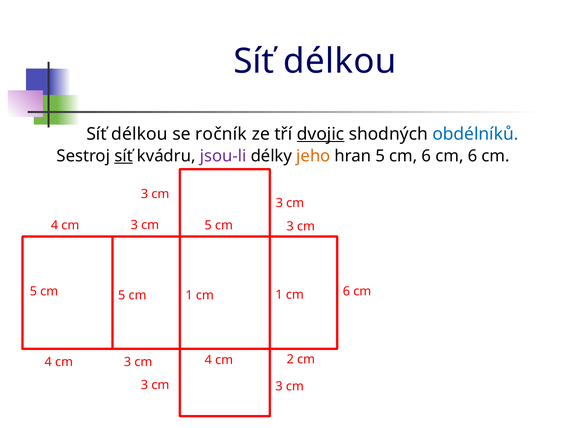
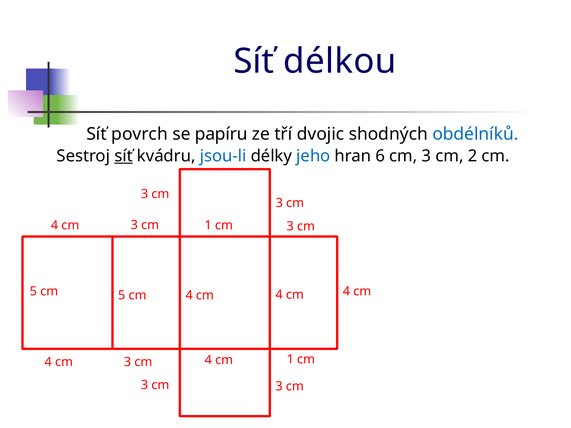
délkou at (139, 134): délkou -> povrch
ročník: ročník -> papíru
dvojic underline: present -> none
jsou-li colour: purple -> blue
jeho colour: orange -> blue
hran 5: 5 -> 6
6 at (426, 156): 6 -> 3
6 at (473, 156): 6 -> 2
4 cm 5: 5 -> 1
6 at (346, 292): 6 -> 4
1 at (189, 296): 1 -> 4
1 at (279, 295): 1 -> 4
3 cm 2: 2 -> 1
